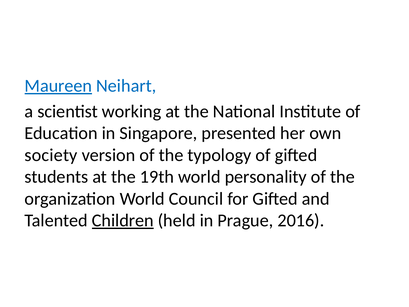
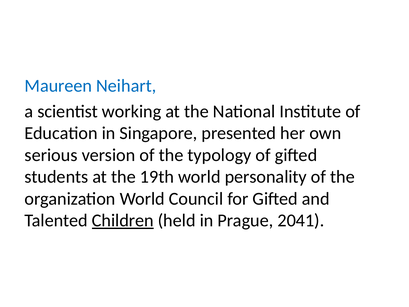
Maureen underline: present -> none
society: society -> serious
2016: 2016 -> 2041
